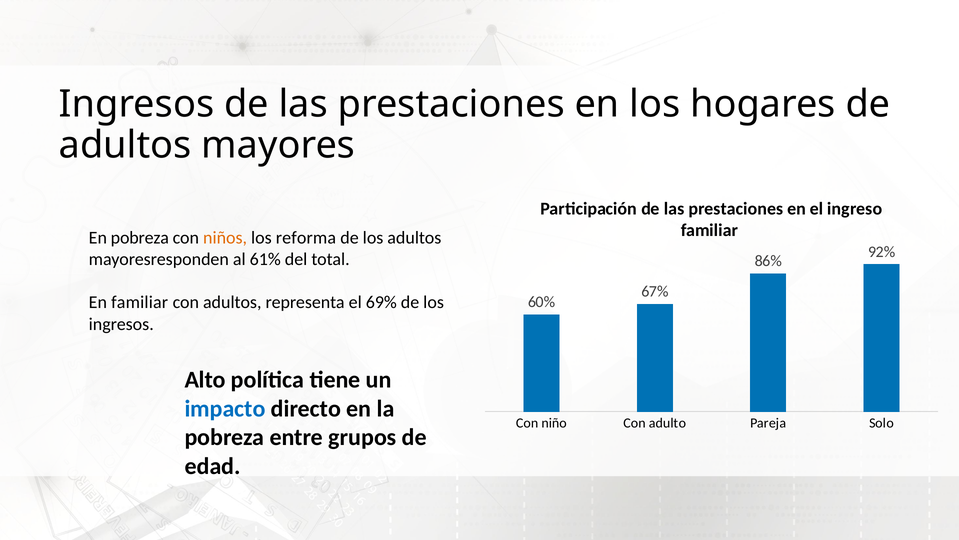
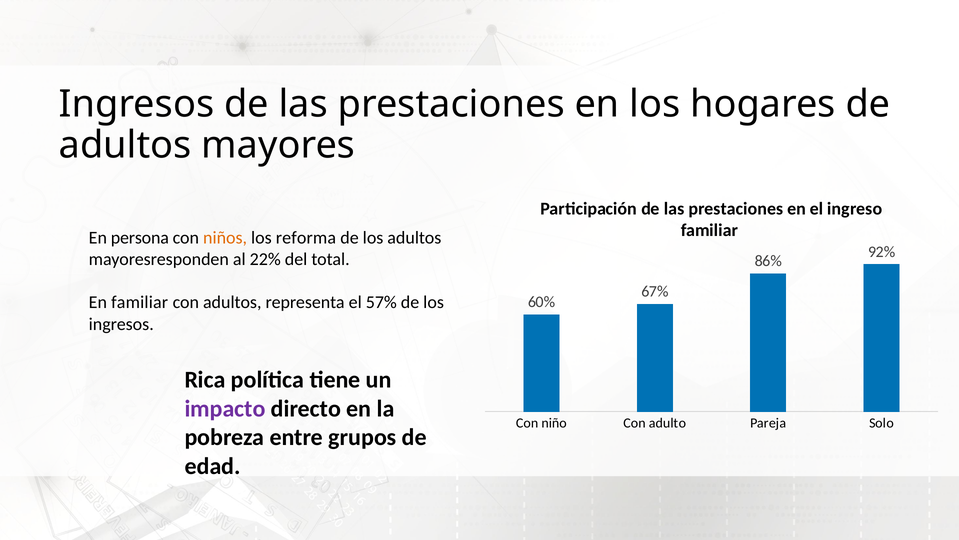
En pobreza: pobreza -> persona
61%: 61% -> 22%
69%: 69% -> 57%
Alto: Alto -> Rica
impacto colour: blue -> purple
